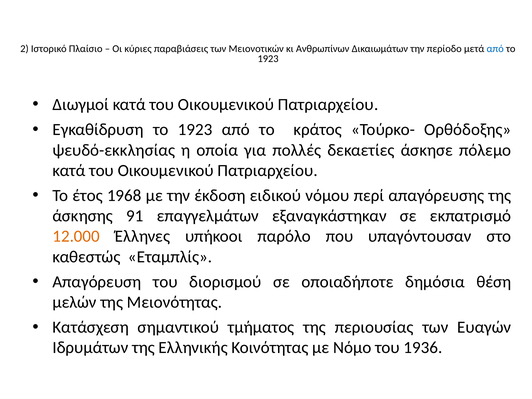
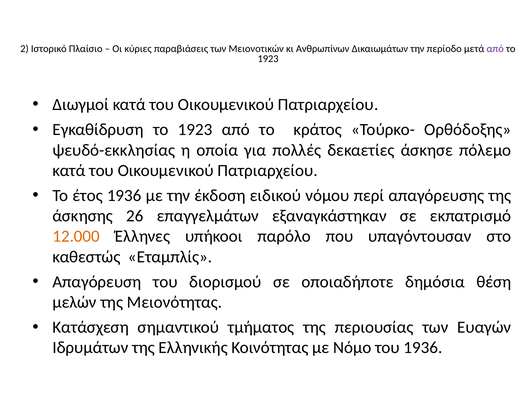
από at (495, 49) colour: blue -> purple
έτος 1968: 1968 -> 1936
91: 91 -> 26
